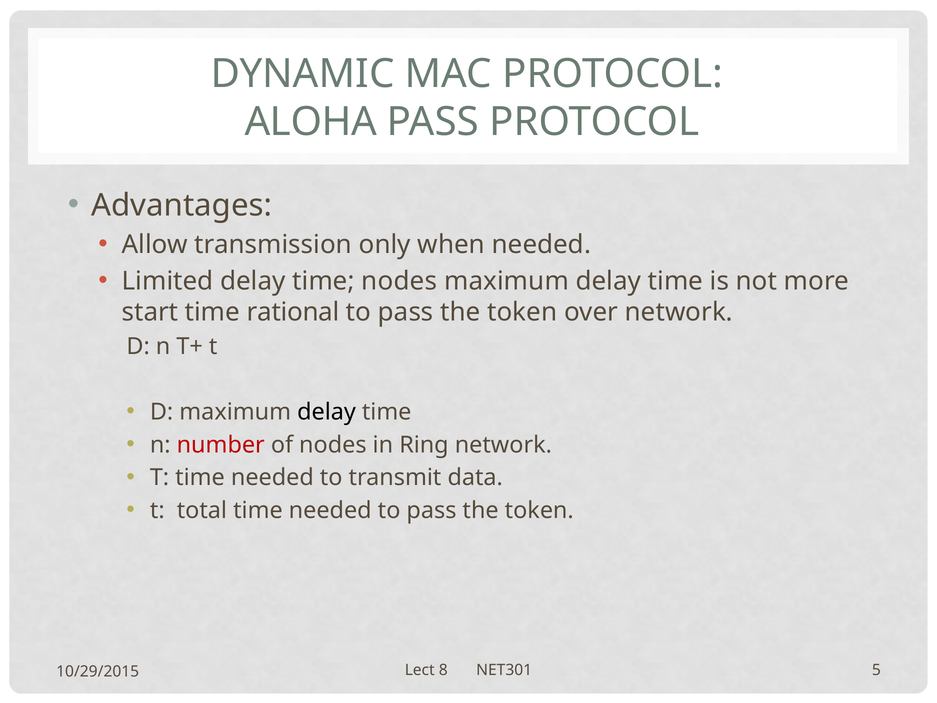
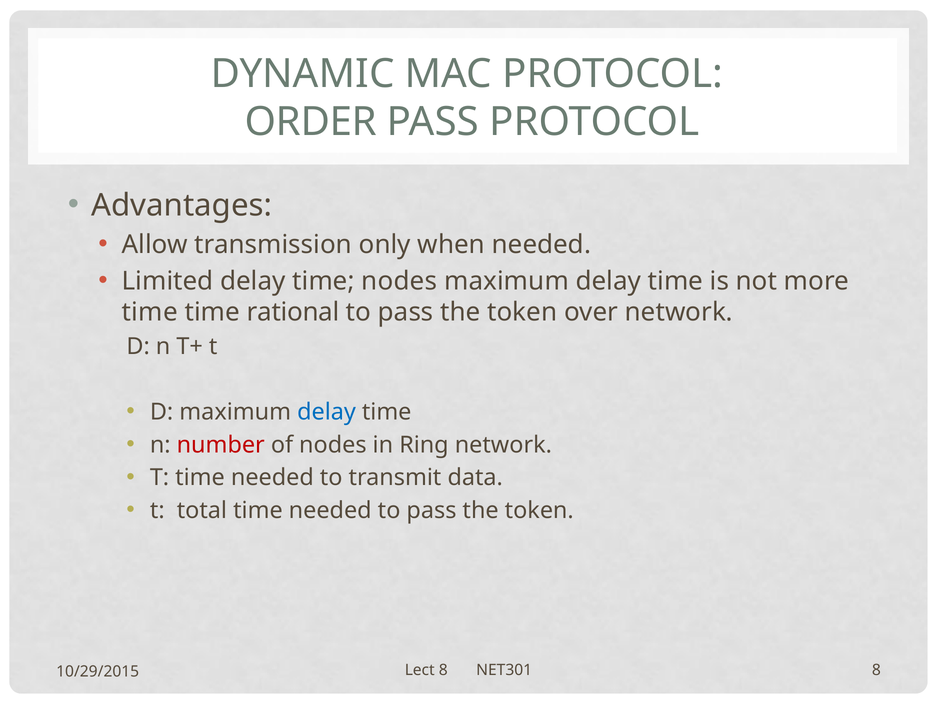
ALOHA: ALOHA -> ORDER
start at (150, 312): start -> time
delay at (327, 412) colour: black -> blue
NET301 5: 5 -> 8
